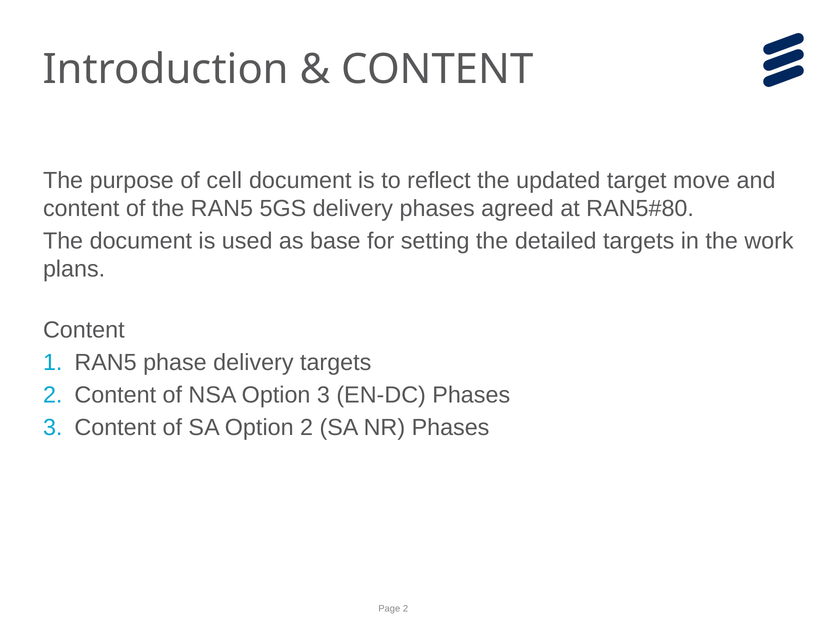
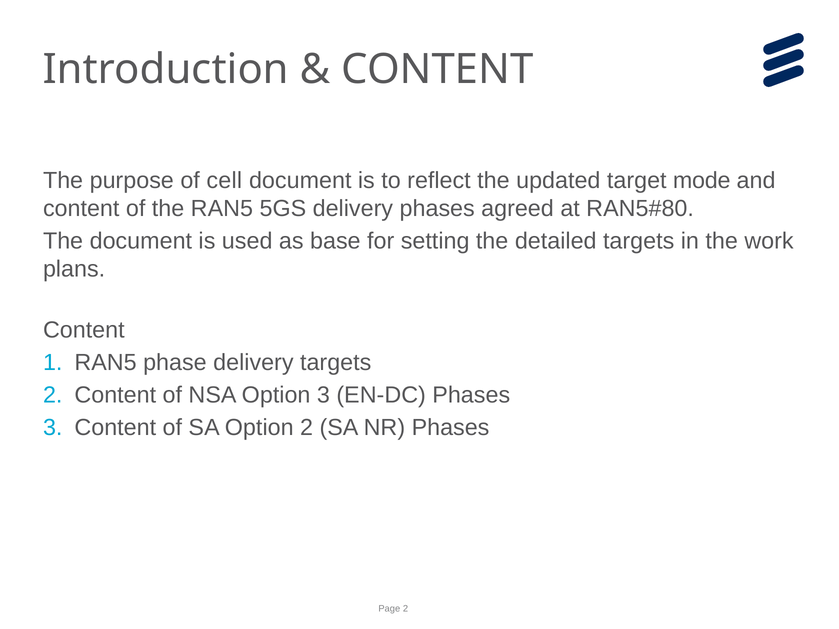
move: move -> mode
